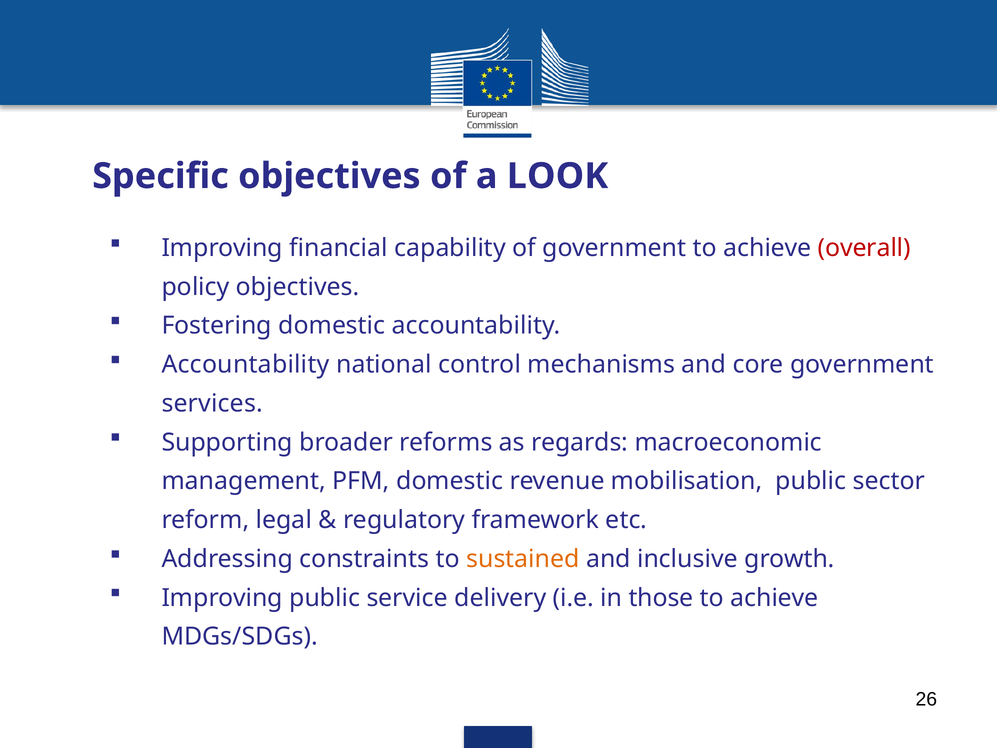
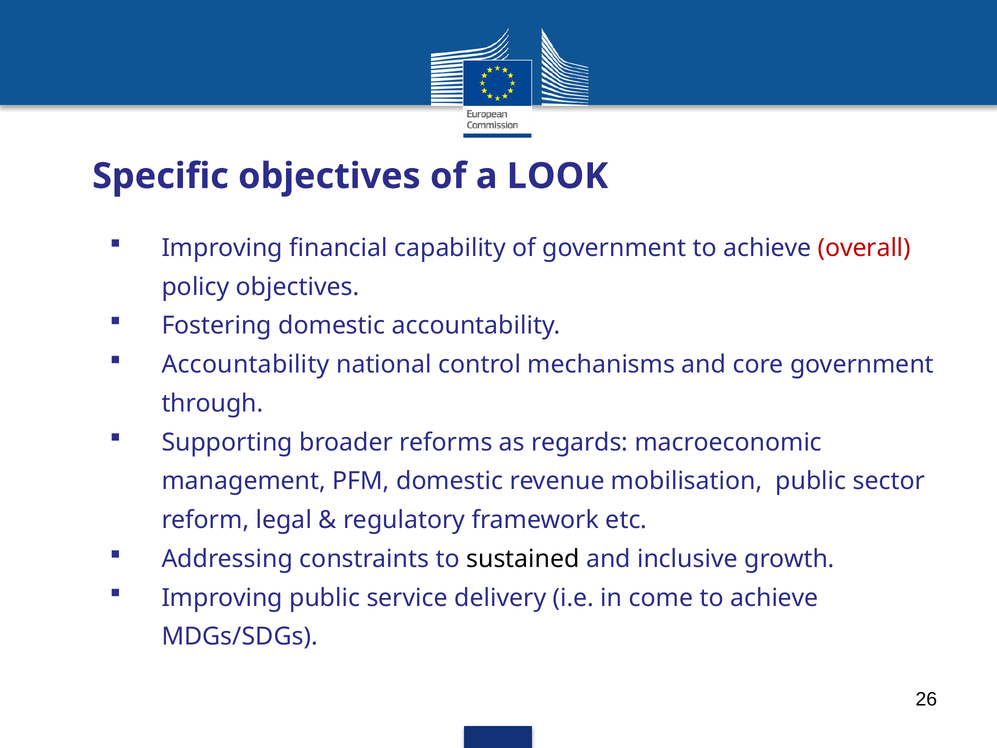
services: services -> through
sustained colour: orange -> black
those: those -> come
